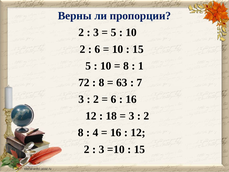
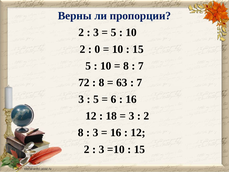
6 at (97, 49): 6 -> 0
1 at (141, 66): 1 -> 7
2 at (96, 99): 2 -> 5
4 at (96, 132): 4 -> 3
